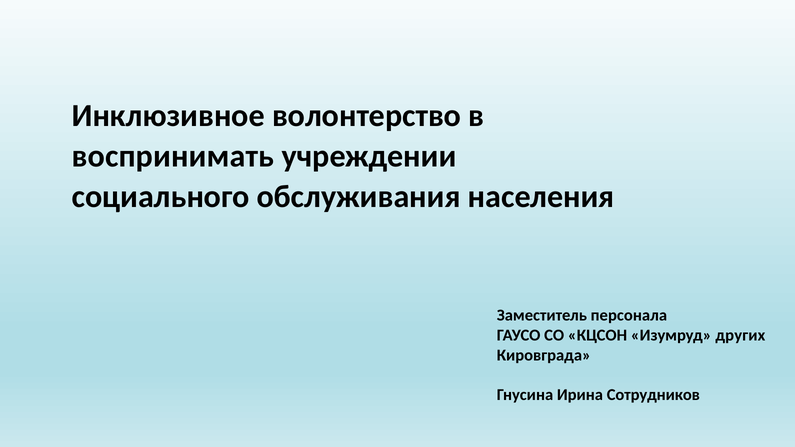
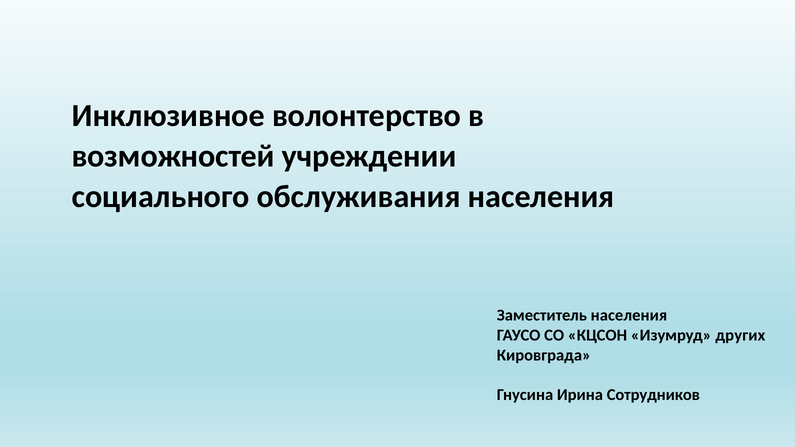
воспринимать: воспринимать -> возможностей
Заместитель персонала: персонала -> населения
